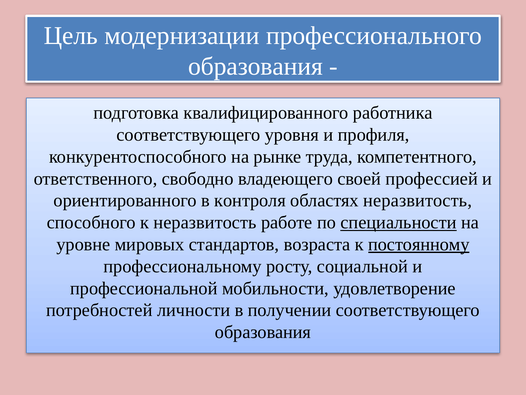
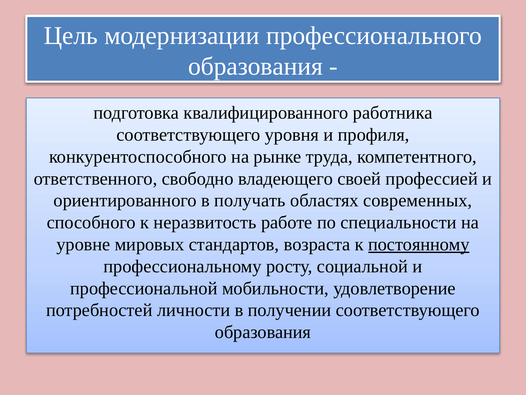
контроля: контроля -> получать
областях неразвитость: неразвитость -> современных
специальности underline: present -> none
